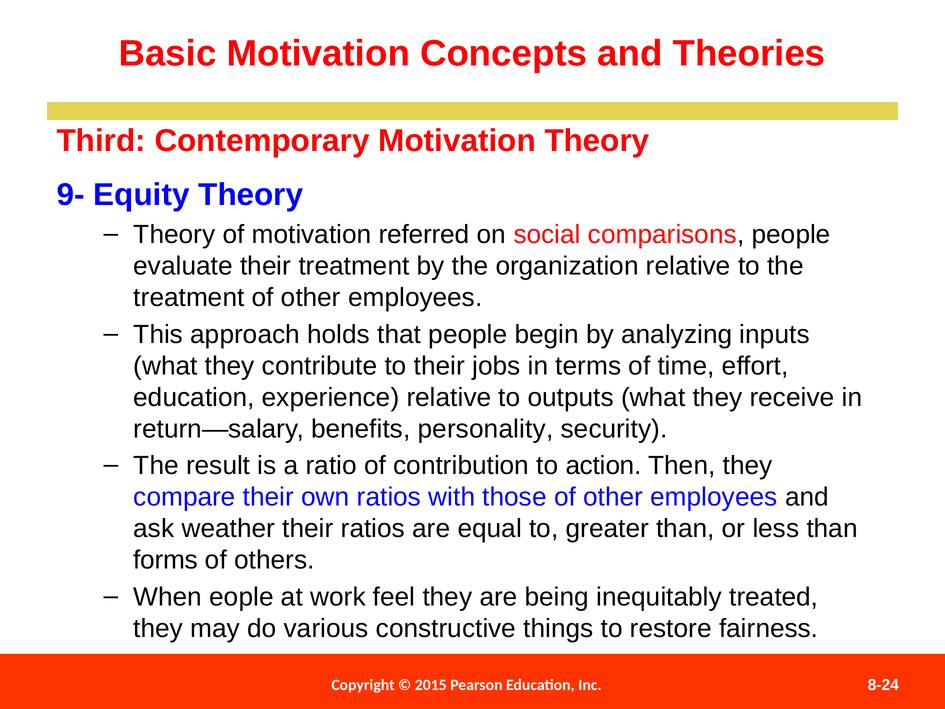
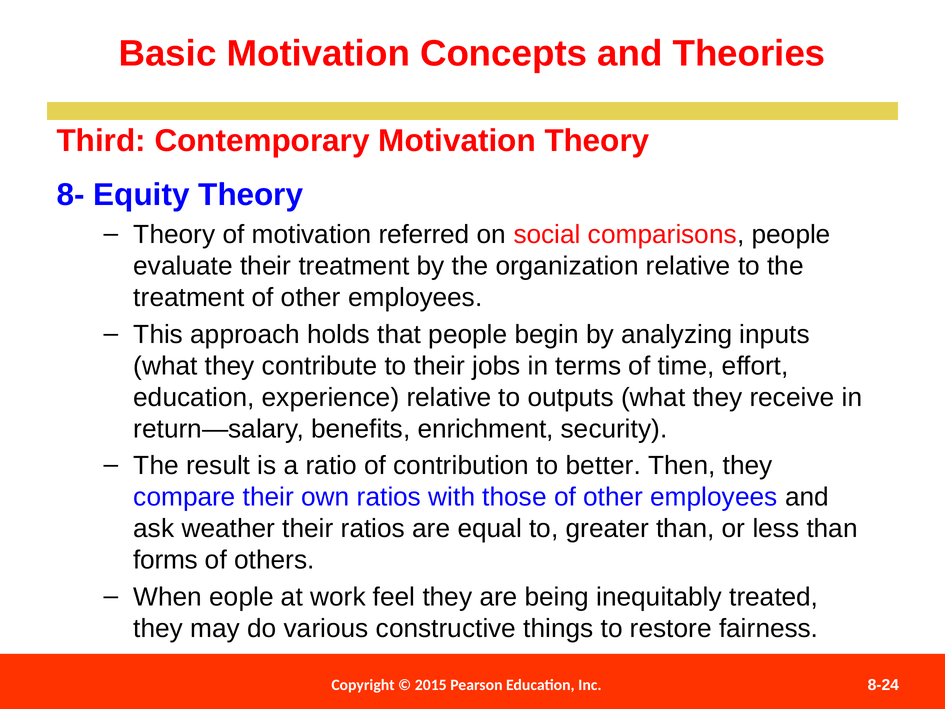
9-: 9- -> 8-
personality: personality -> enrichment
action: action -> better
